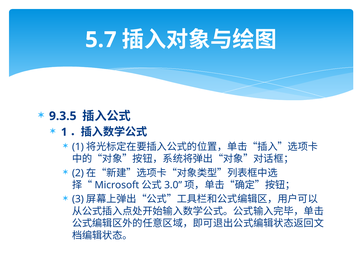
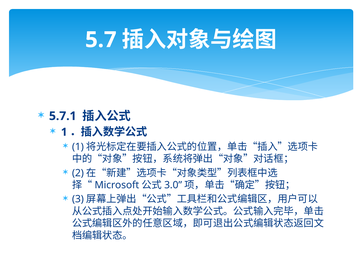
9.3.5: 9.3.5 -> 5.7.1
